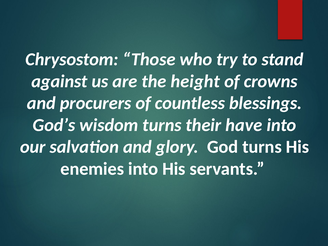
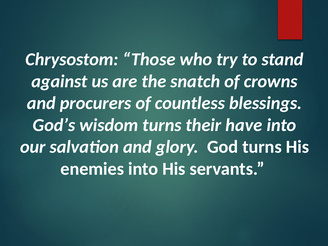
height: height -> snatch
